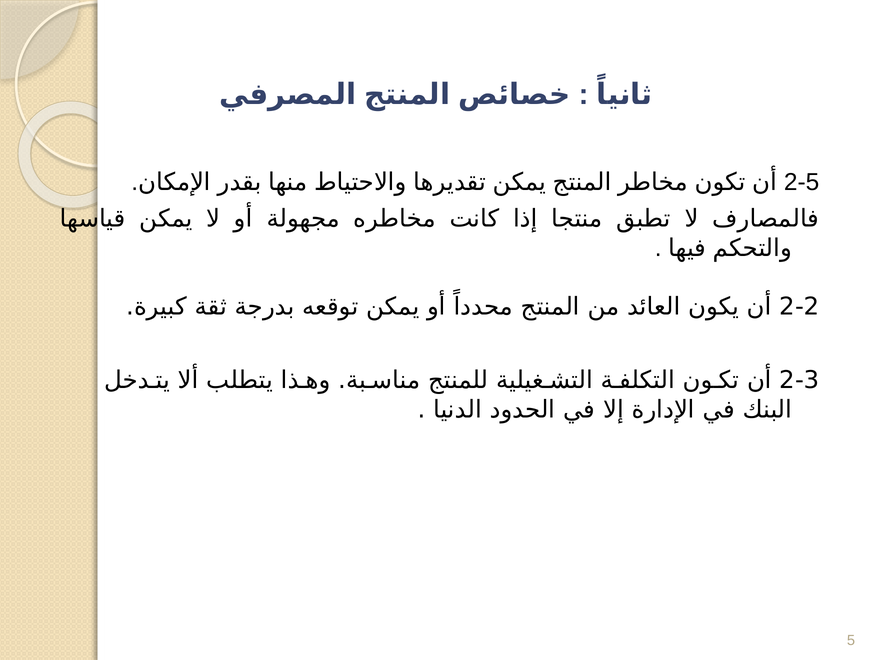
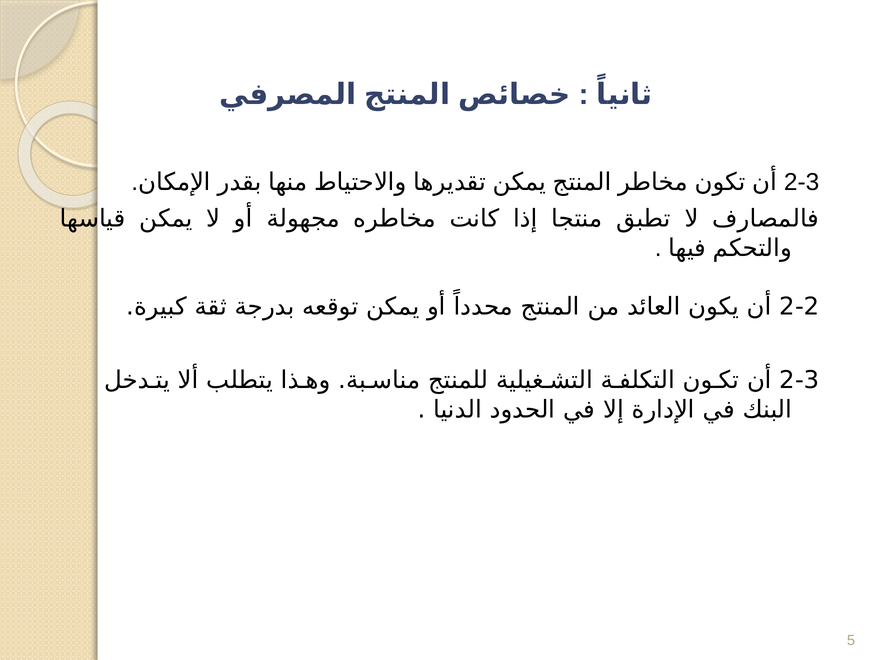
2-5 at (802, 182): 2-5 -> 2-3
